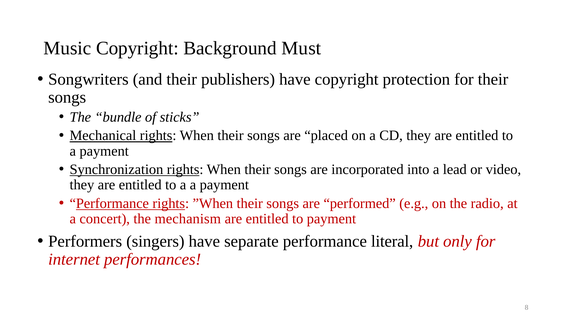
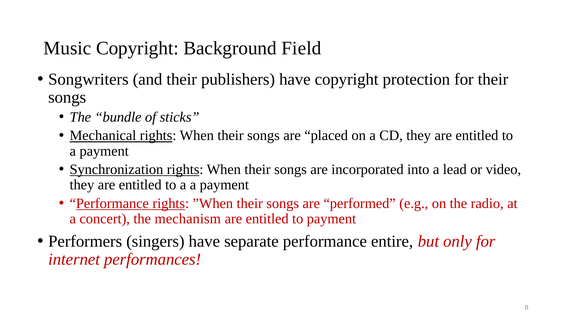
Must: Must -> Field
literal: literal -> entire
